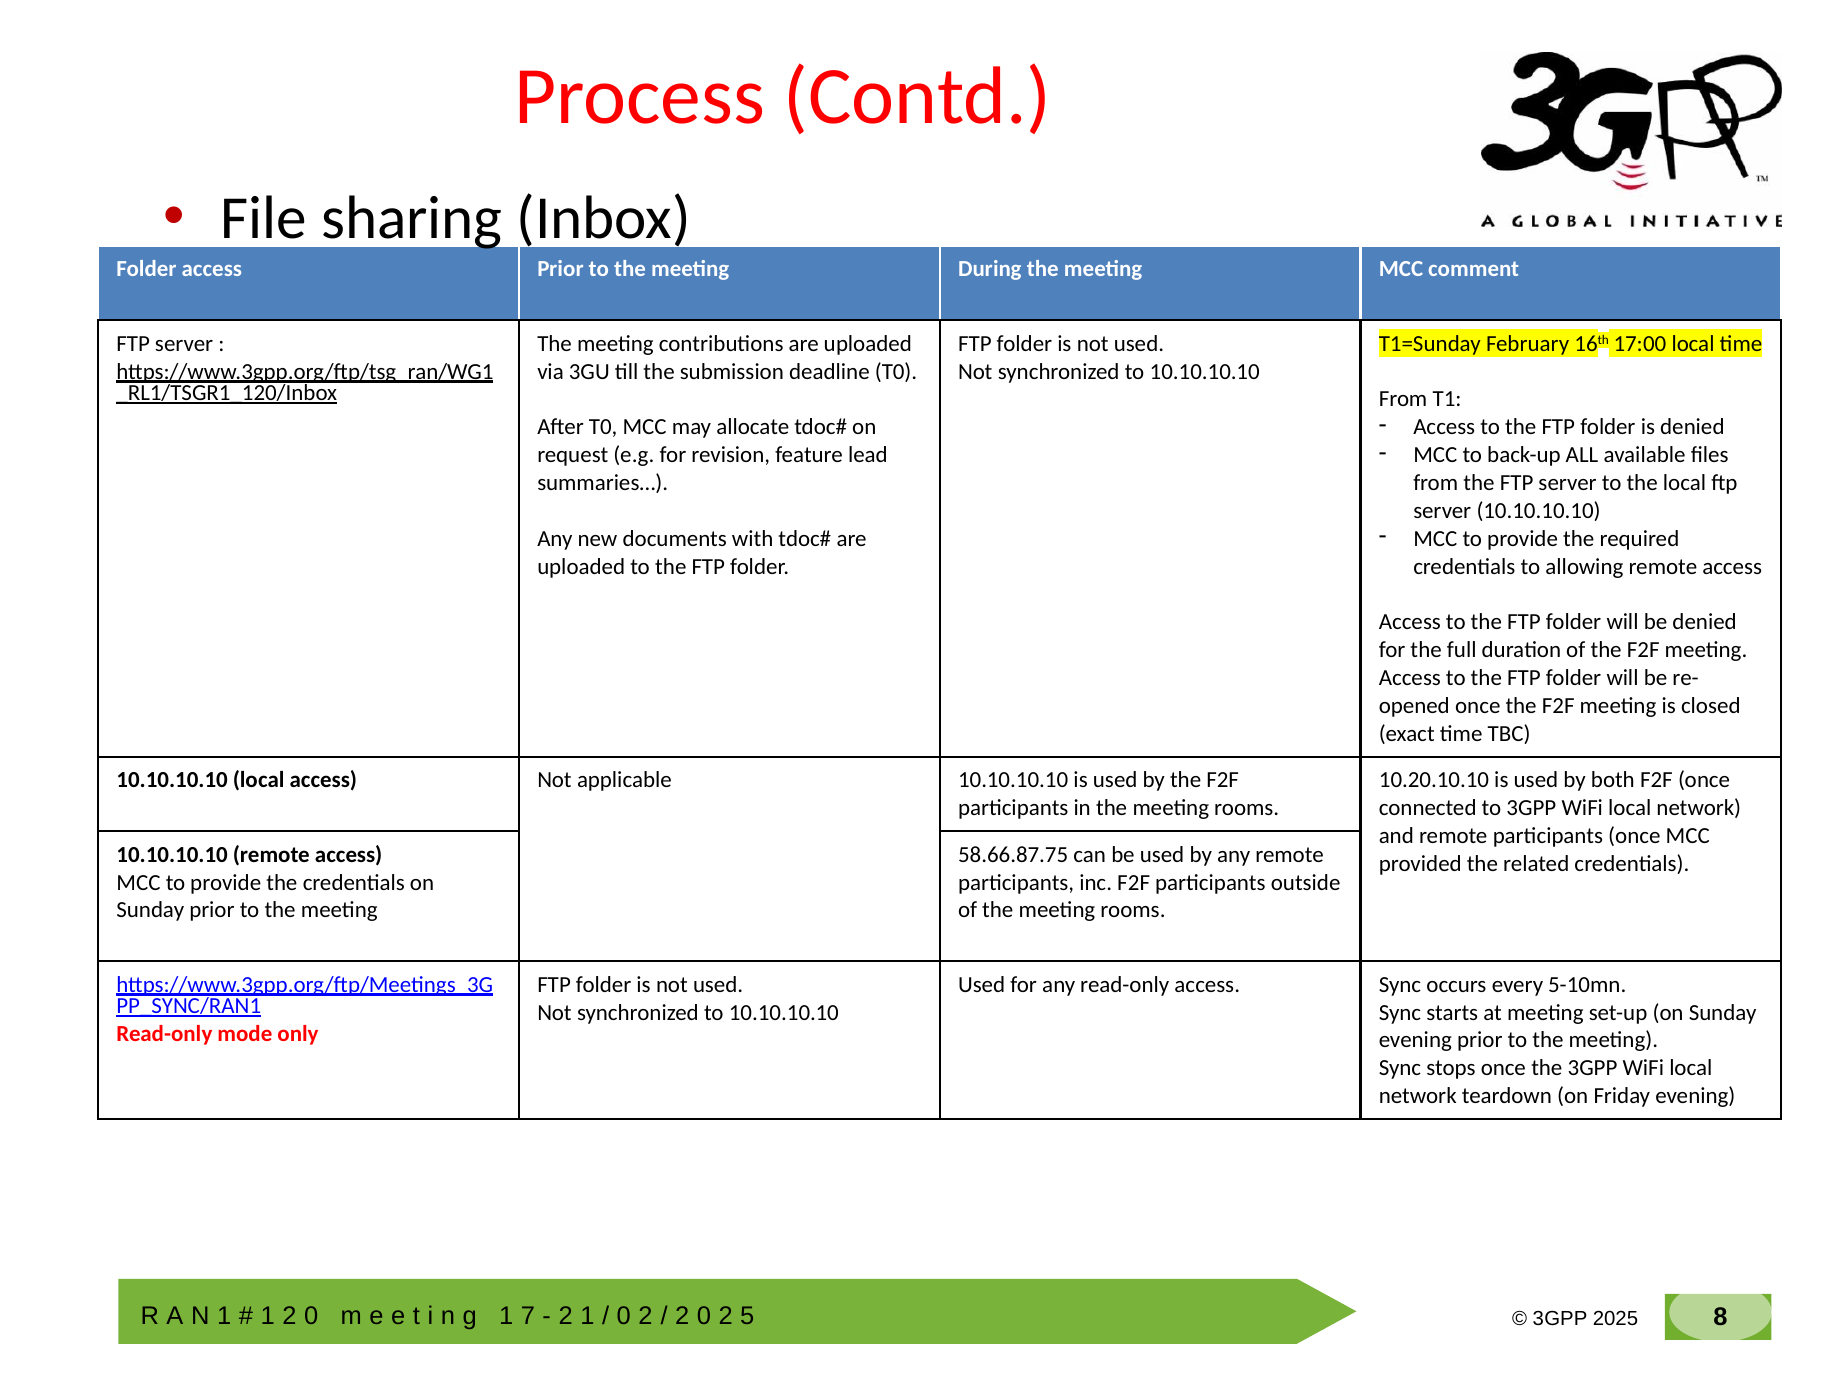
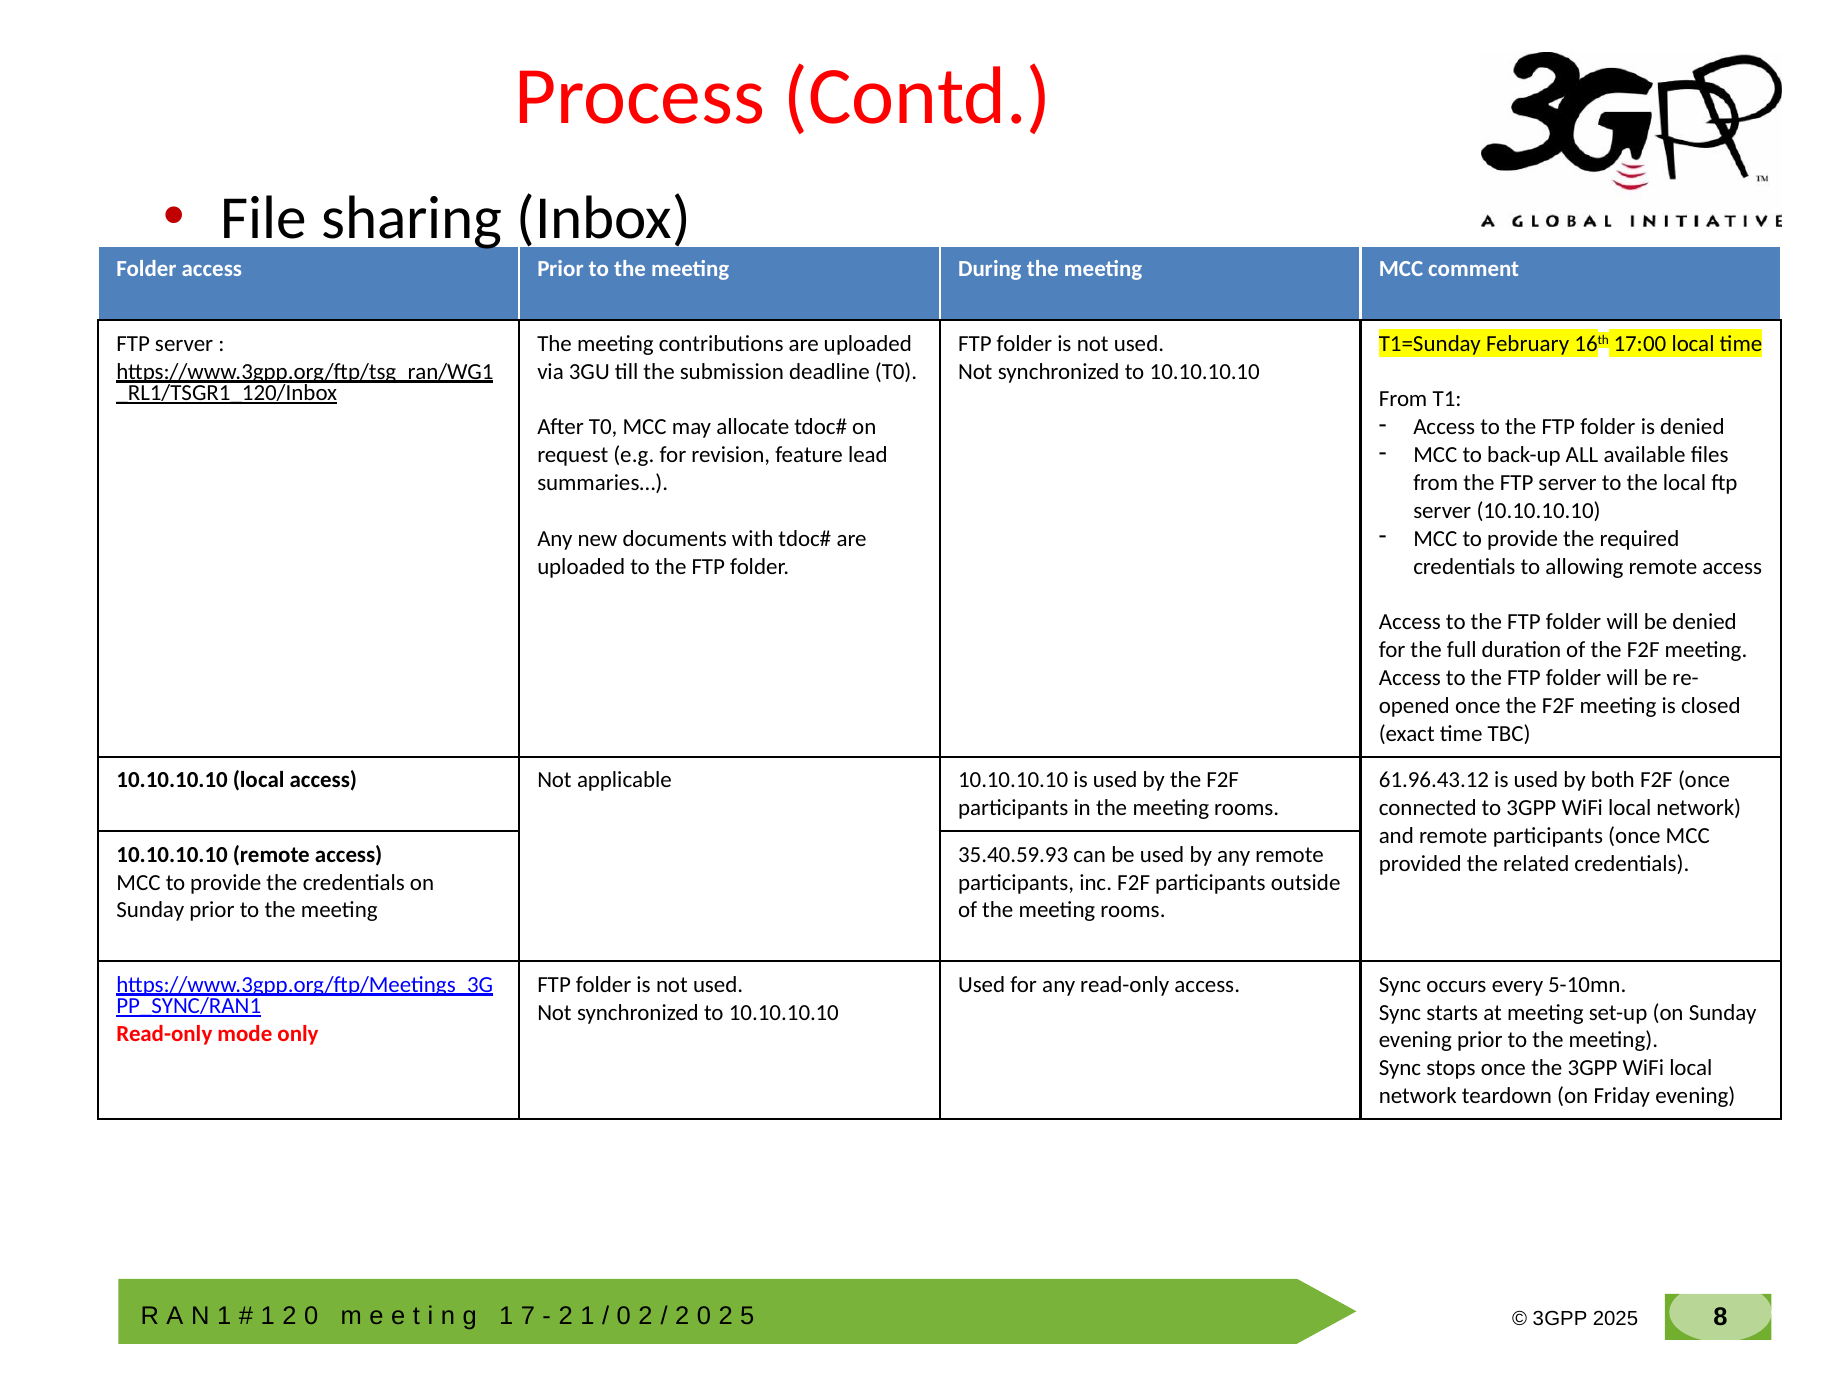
10.20.10.10: 10.20.10.10 -> 61.96.43.12
58.66.87.75: 58.66.87.75 -> 35.40.59.93
